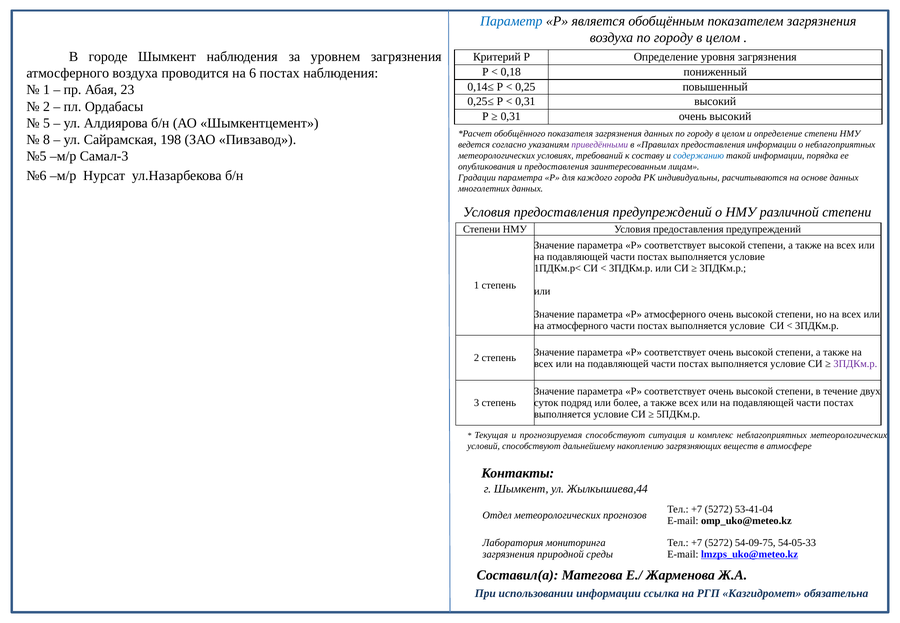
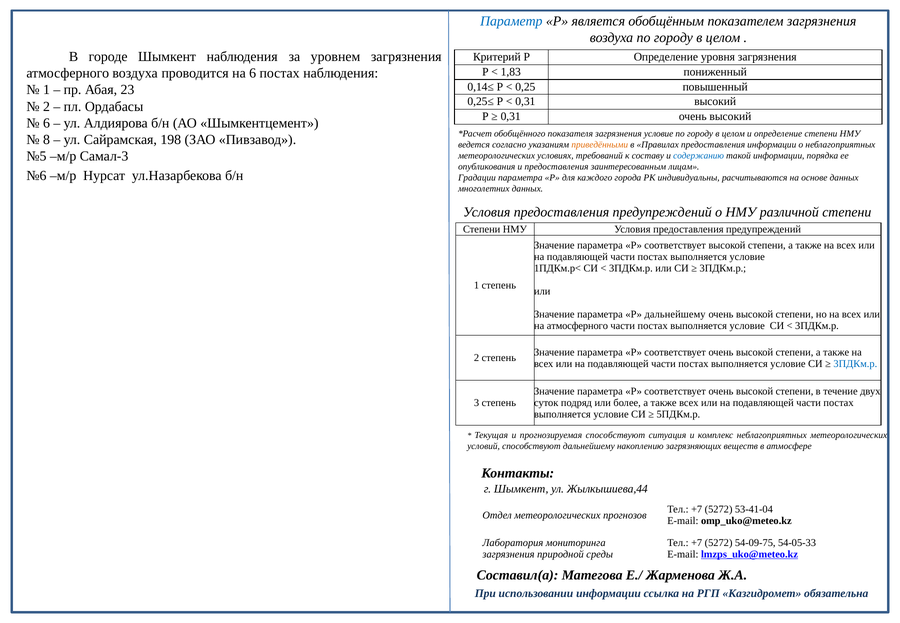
0,18: 0,18 -> 1,83
5 at (46, 123): 5 -> 6
загрязнения данных: данных -> условие
приведёнными colour: purple -> orange
Р атмосферного: атмосферного -> дальнейшему
3ПДКм.р at (855, 364) colour: purple -> blue
